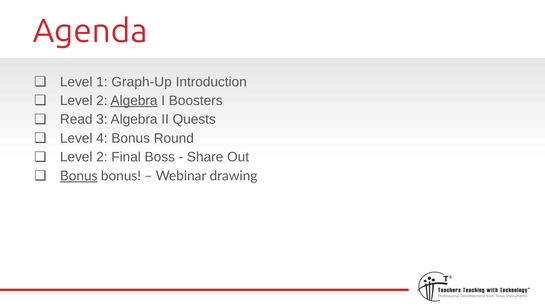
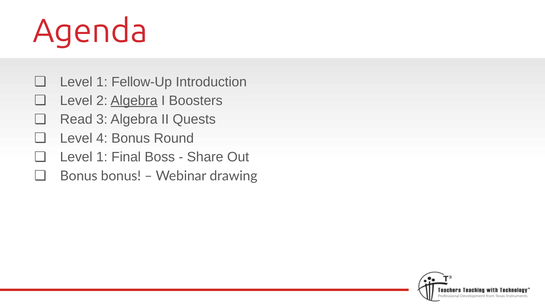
Graph-Up: Graph-Up -> Fellow-Up
2 at (102, 157): 2 -> 1
Bonus at (79, 176) underline: present -> none
